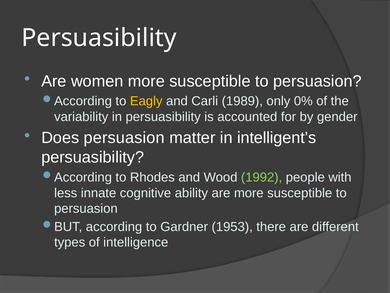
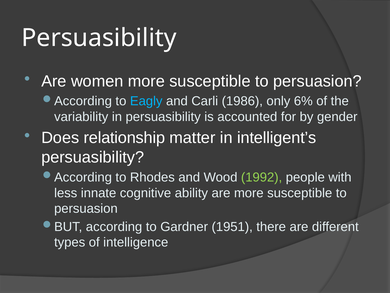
Eagly colour: yellow -> light blue
1989: 1989 -> 1986
0%: 0% -> 6%
Does persuasion: persuasion -> relationship
1953: 1953 -> 1951
